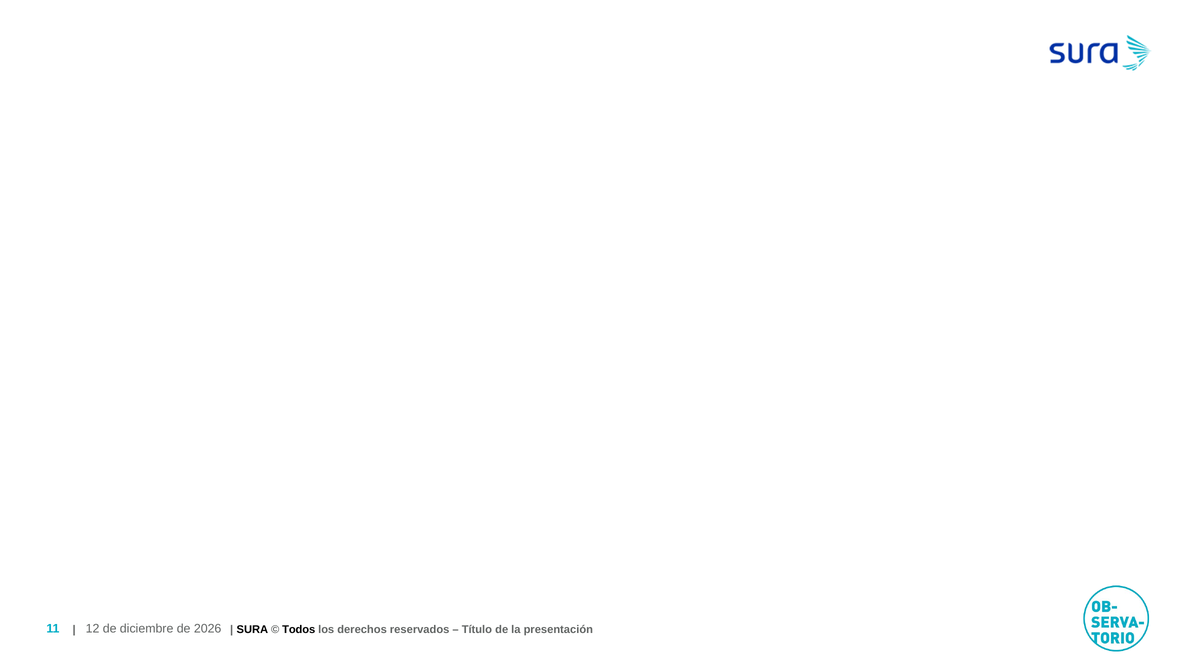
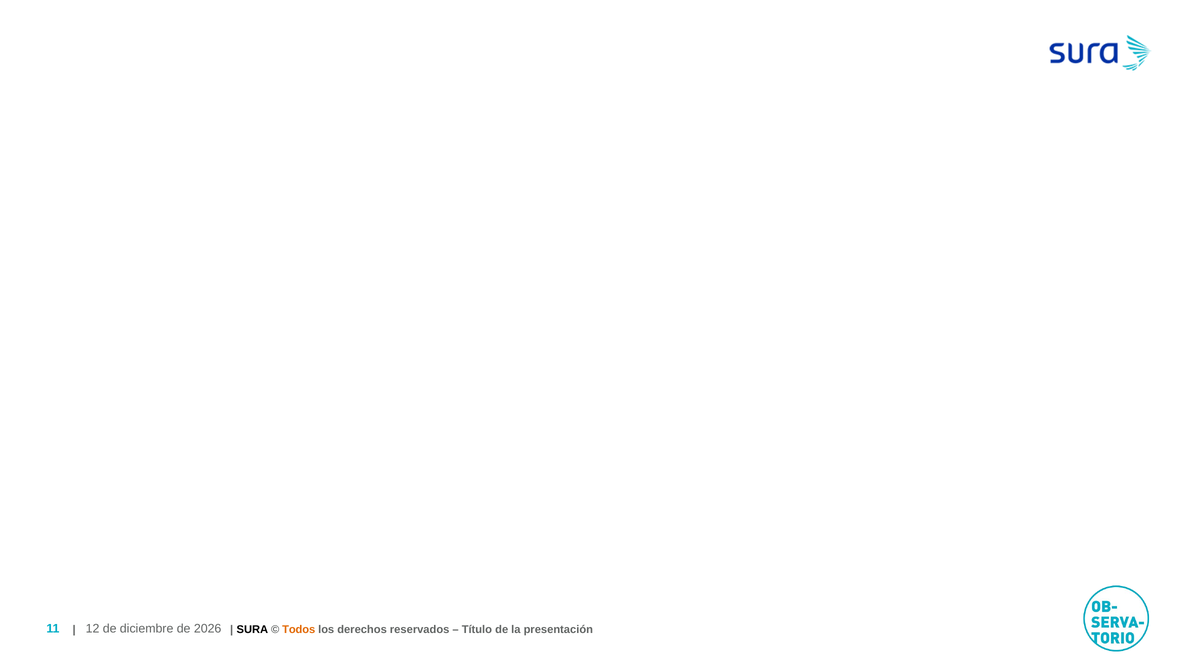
Todos colour: black -> orange
